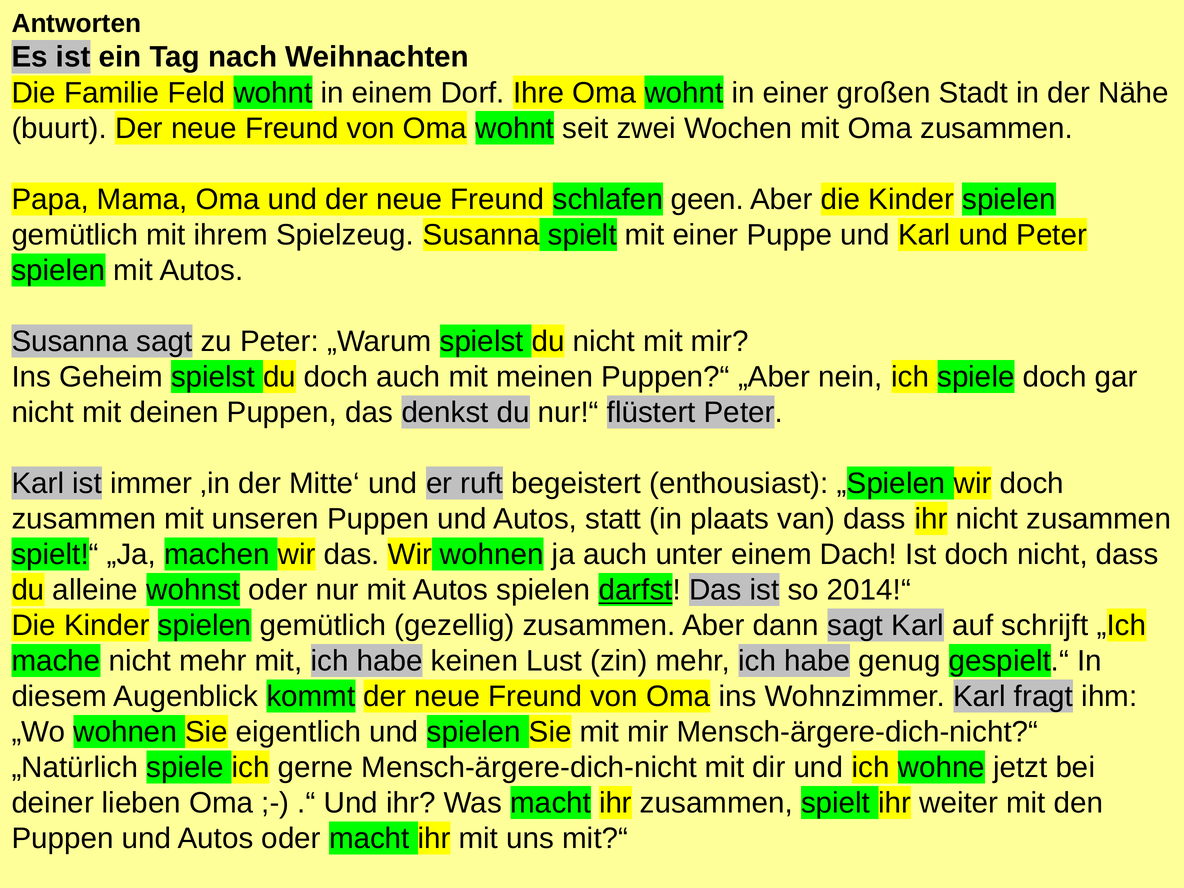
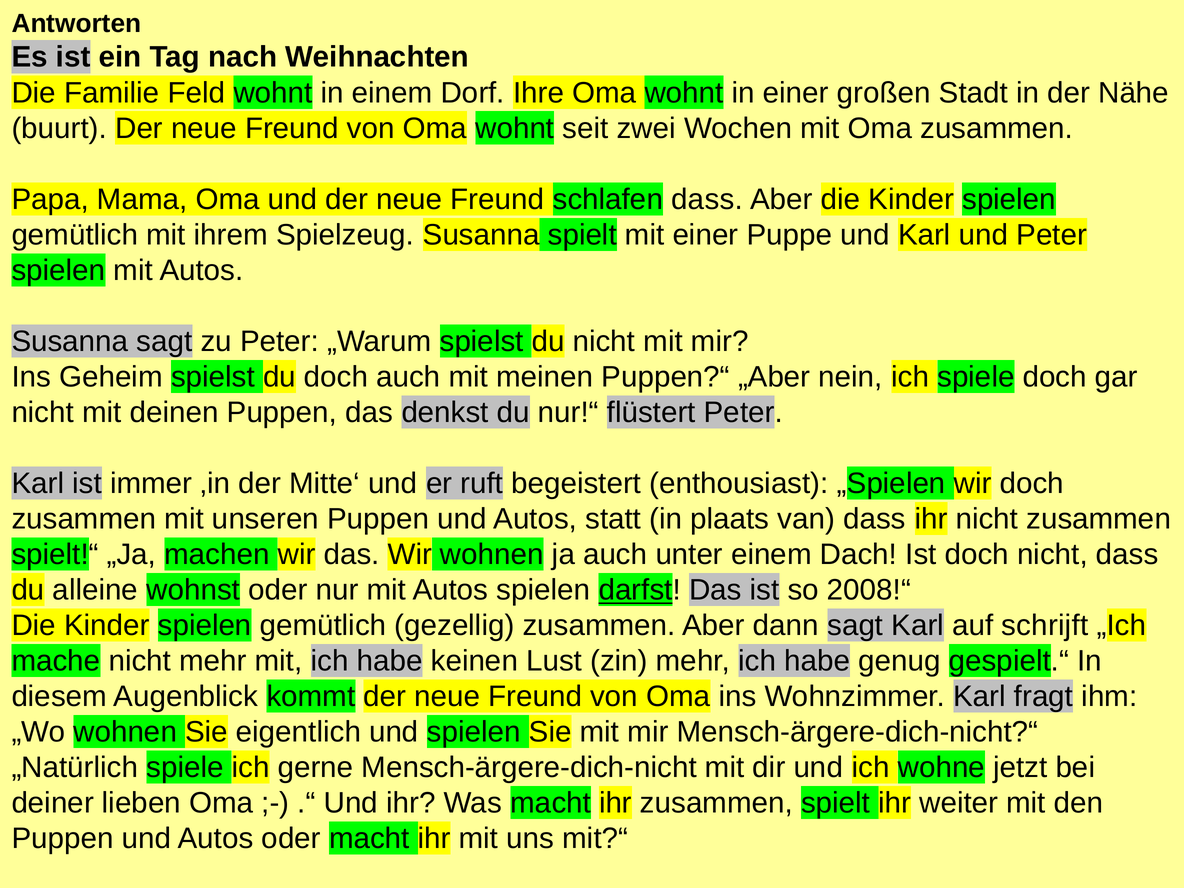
schlafen geen: geen -> dass
2014!“: 2014!“ -> 2008!“
